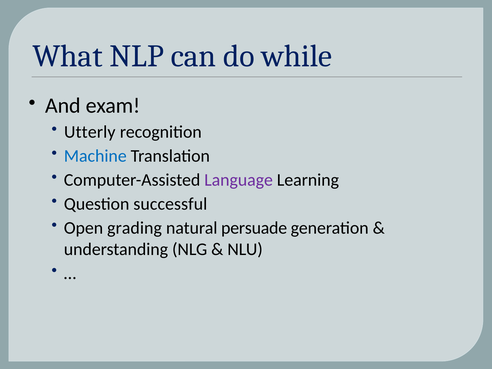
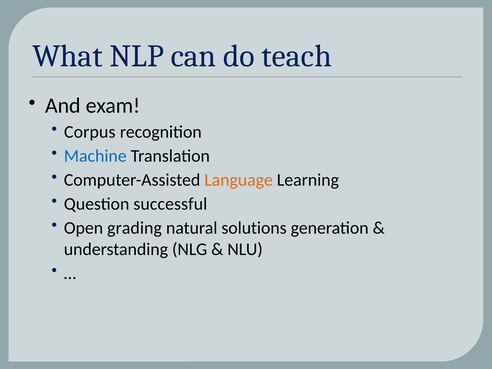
while: while -> teach
Utterly: Utterly -> Corpus
Language colour: purple -> orange
persuade: persuade -> solutions
